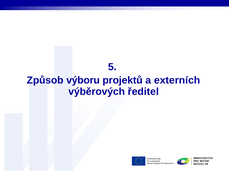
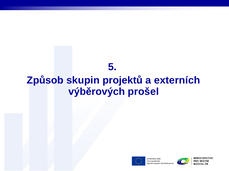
výboru: výboru -> skupin
ředitel: ředitel -> prošel
